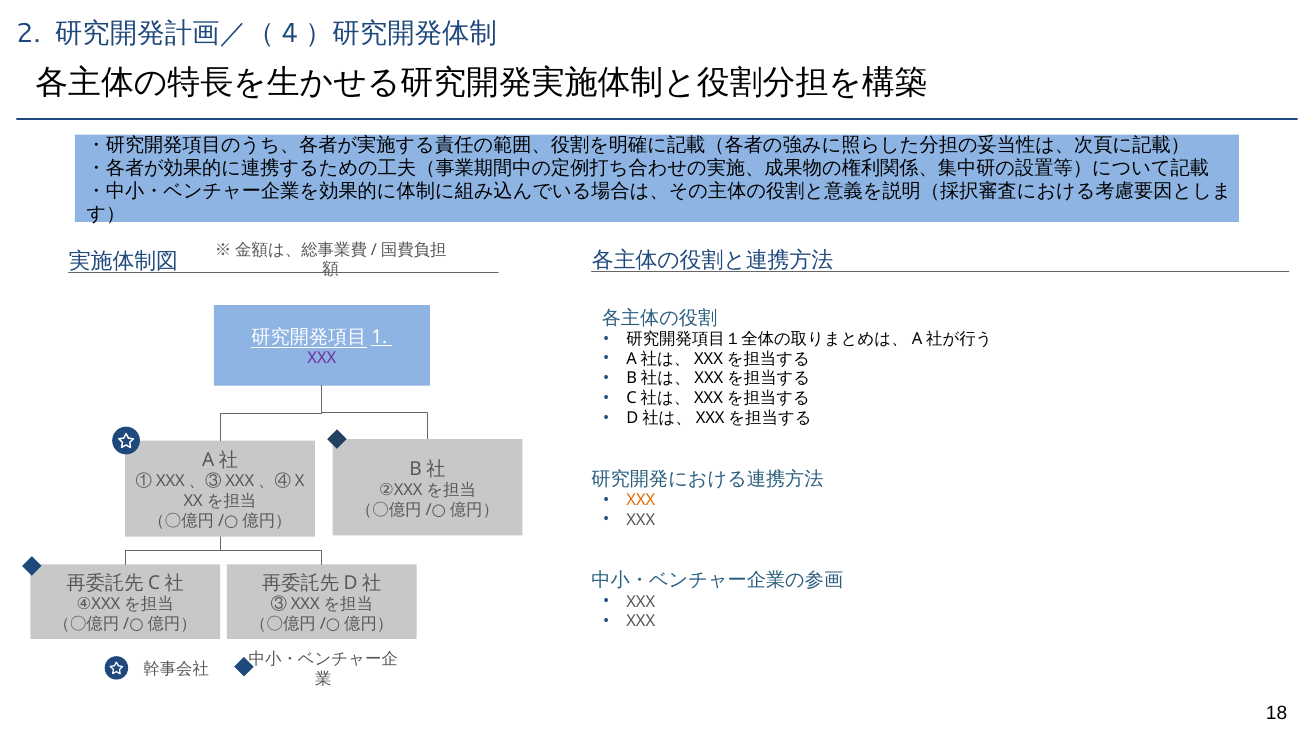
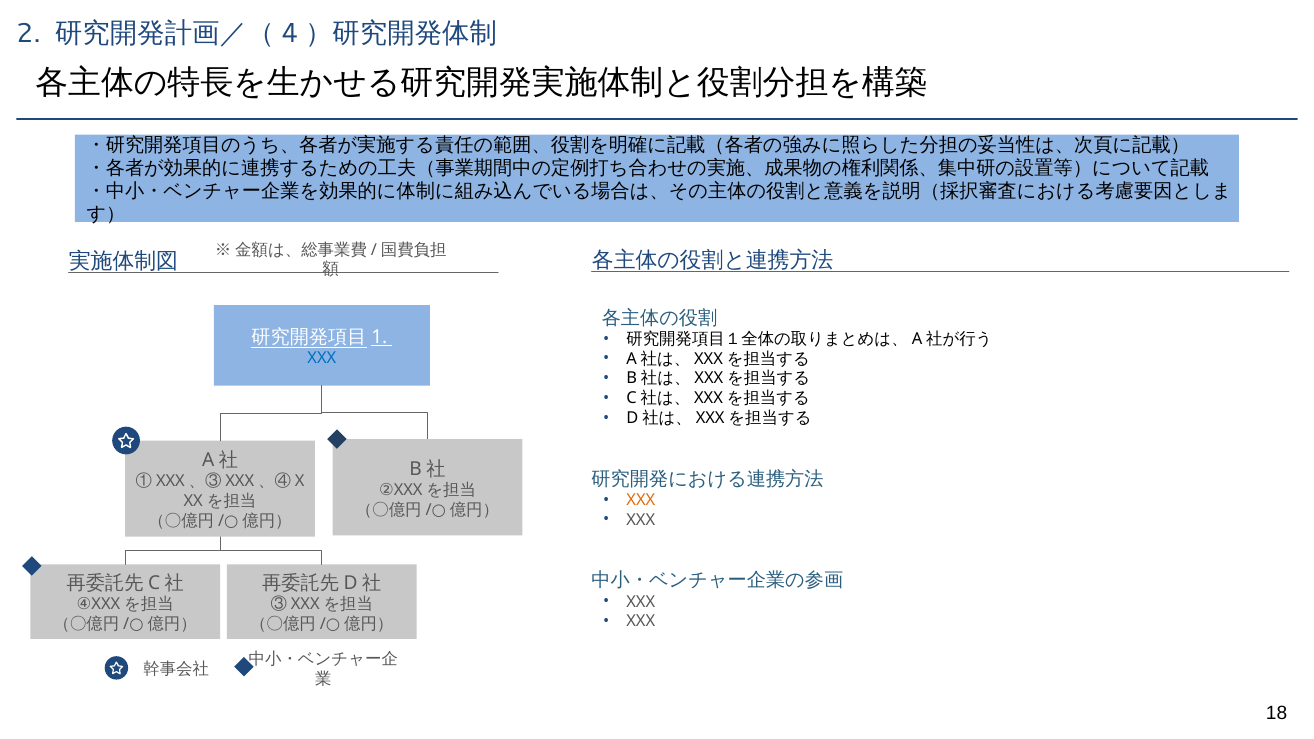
XXX at (322, 358) colour: purple -> blue
